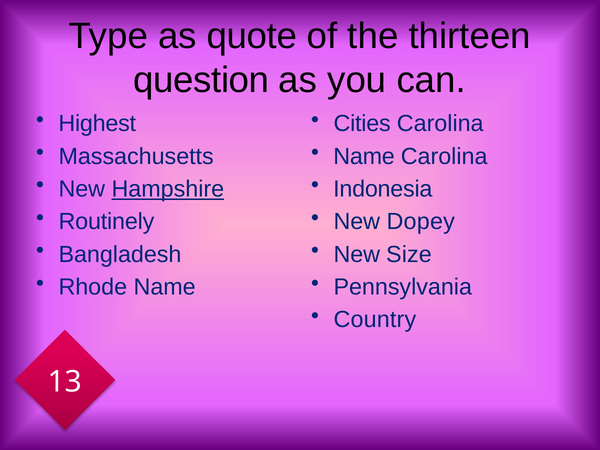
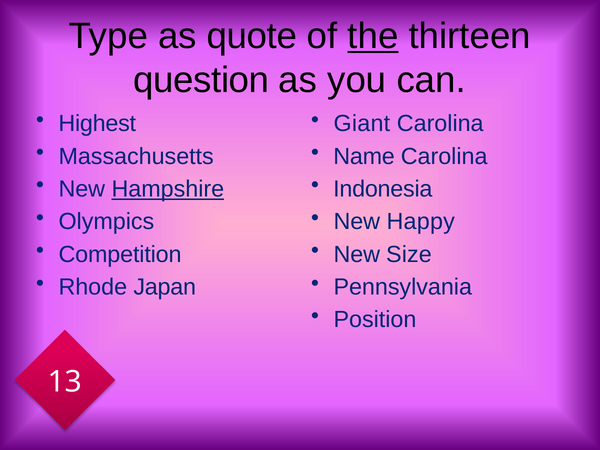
the underline: none -> present
Cities: Cities -> Giant
Routinely: Routinely -> Olympics
Dopey: Dopey -> Happy
Bangladesh: Bangladesh -> Competition
Rhode Name: Name -> Japan
Country: Country -> Position
